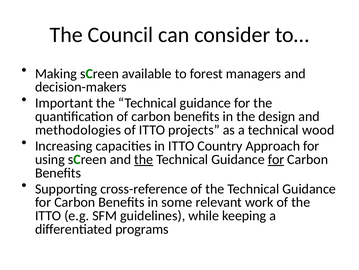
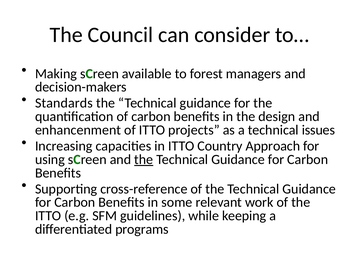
Important: Important -> Standards
methodologies: methodologies -> enhancenment
wood: wood -> issues
for at (276, 159) underline: present -> none
